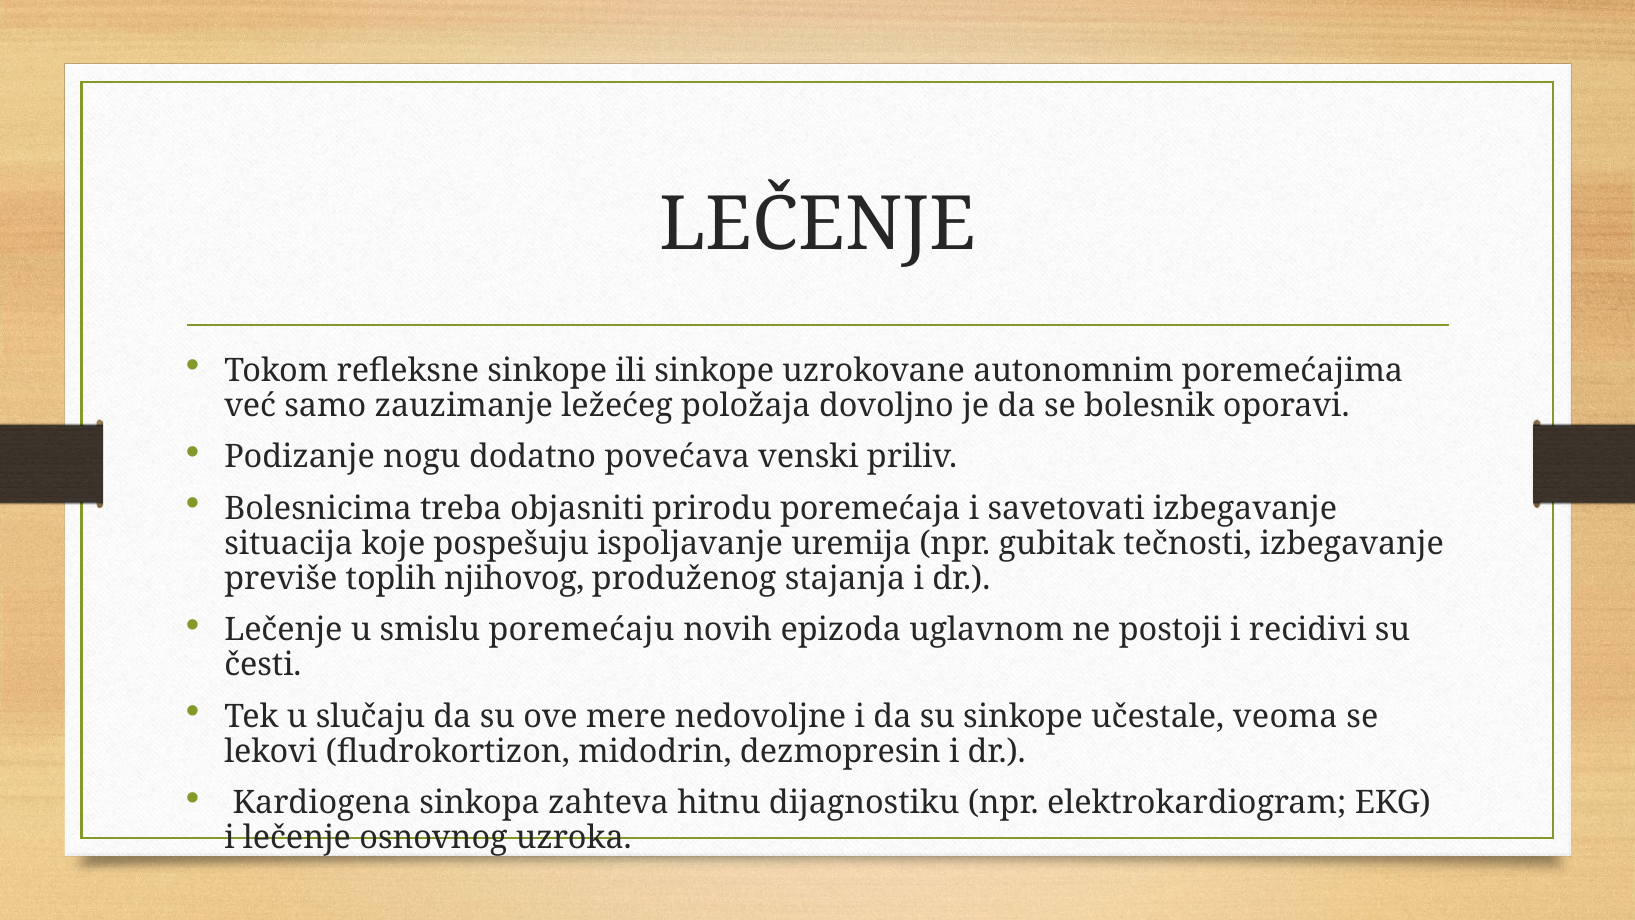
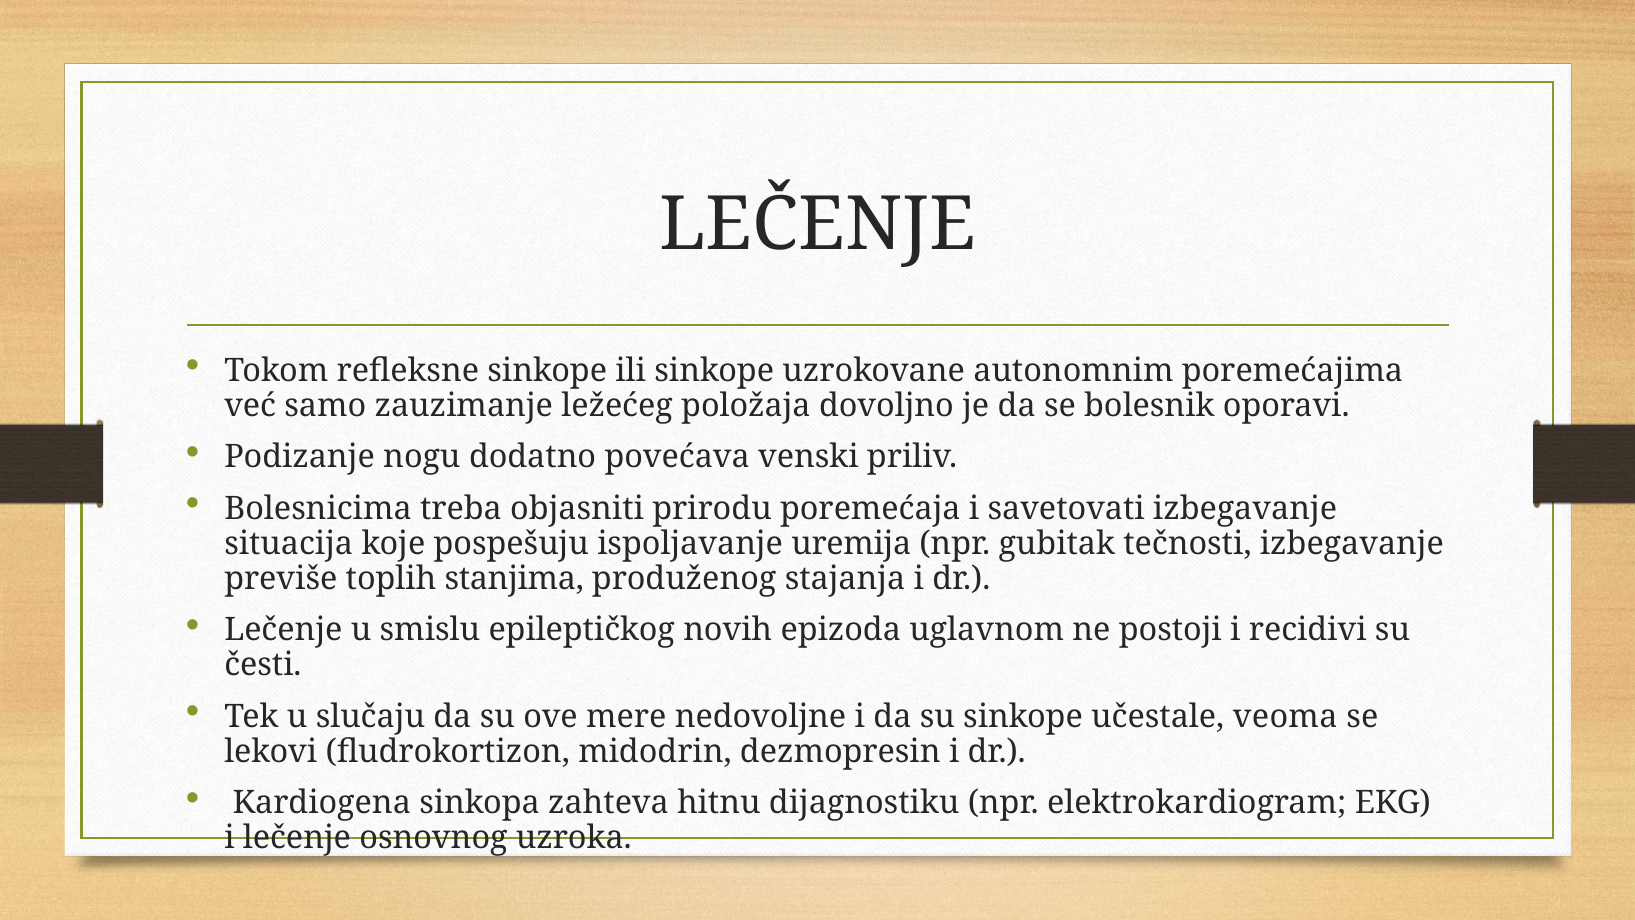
njihovog: njihovog -> stanjima
poremećaju: poremećaju -> epileptičkog
